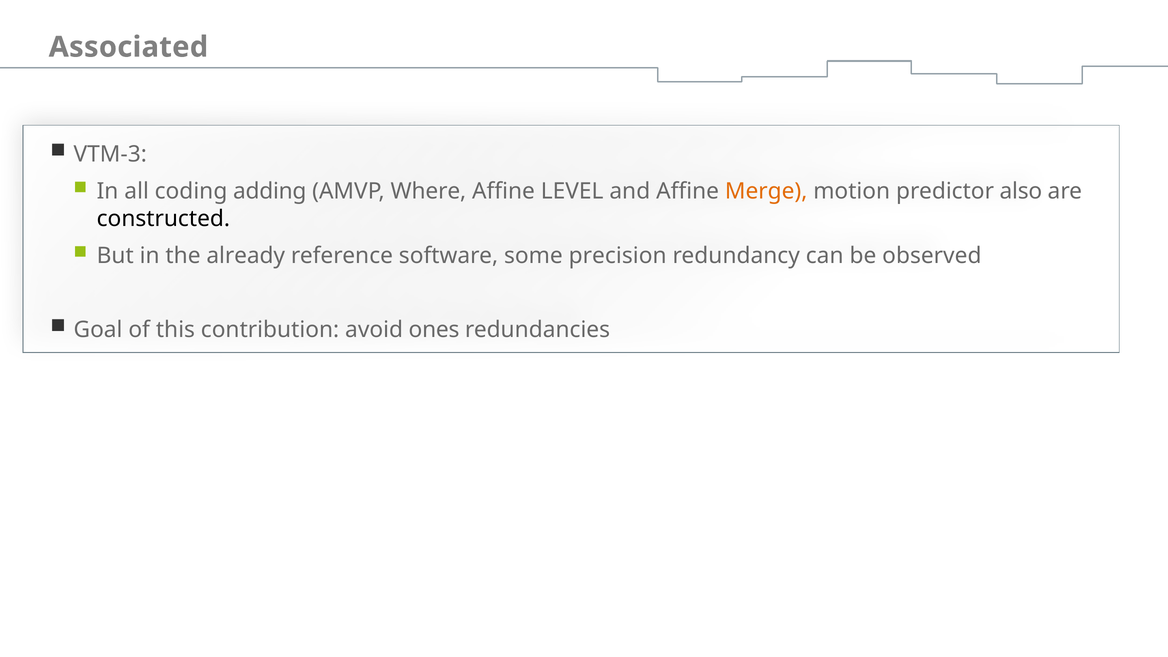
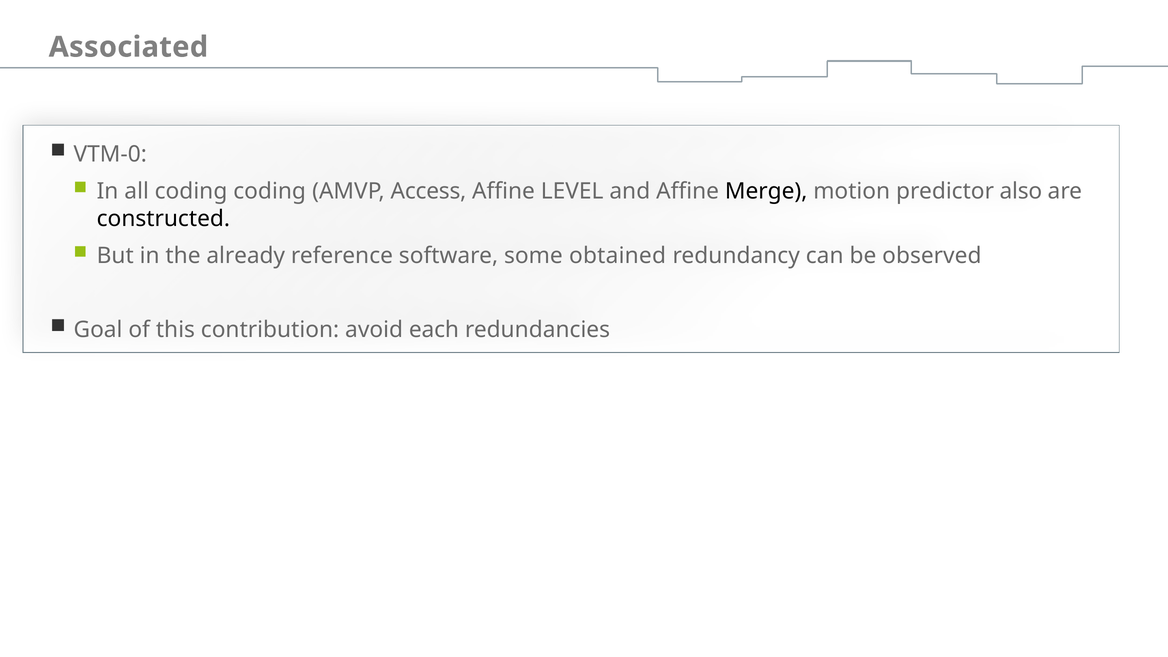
VTM-3: VTM-3 -> VTM-0
coding adding: adding -> coding
Where: Where -> Access
Merge colour: orange -> black
precision: precision -> obtained
ones: ones -> each
